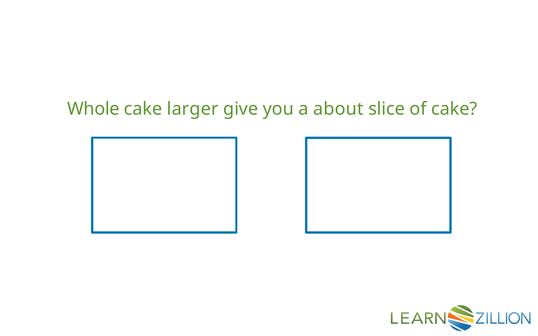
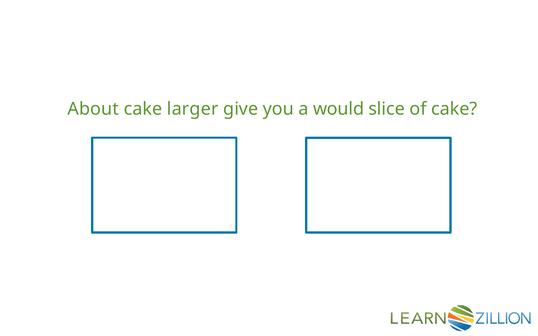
Whole: Whole -> About
about: about -> would
